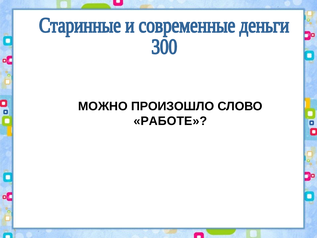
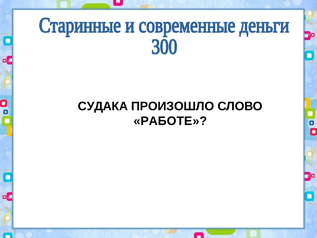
МОЖНО: МОЖНО -> СУДАКА
